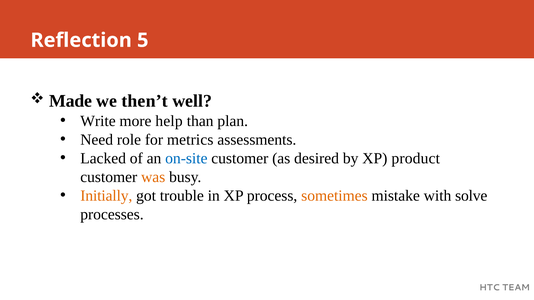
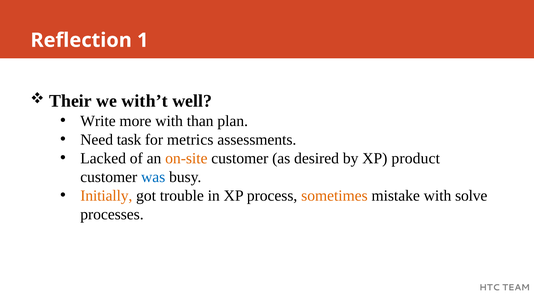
5: 5 -> 1
Made: Made -> Their
then’t: then’t -> with’t
more help: help -> with
role: role -> task
on-site colour: blue -> orange
was colour: orange -> blue
